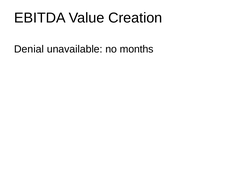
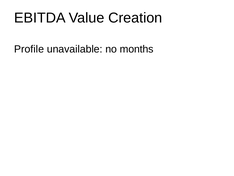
Denial: Denial -> Profile
